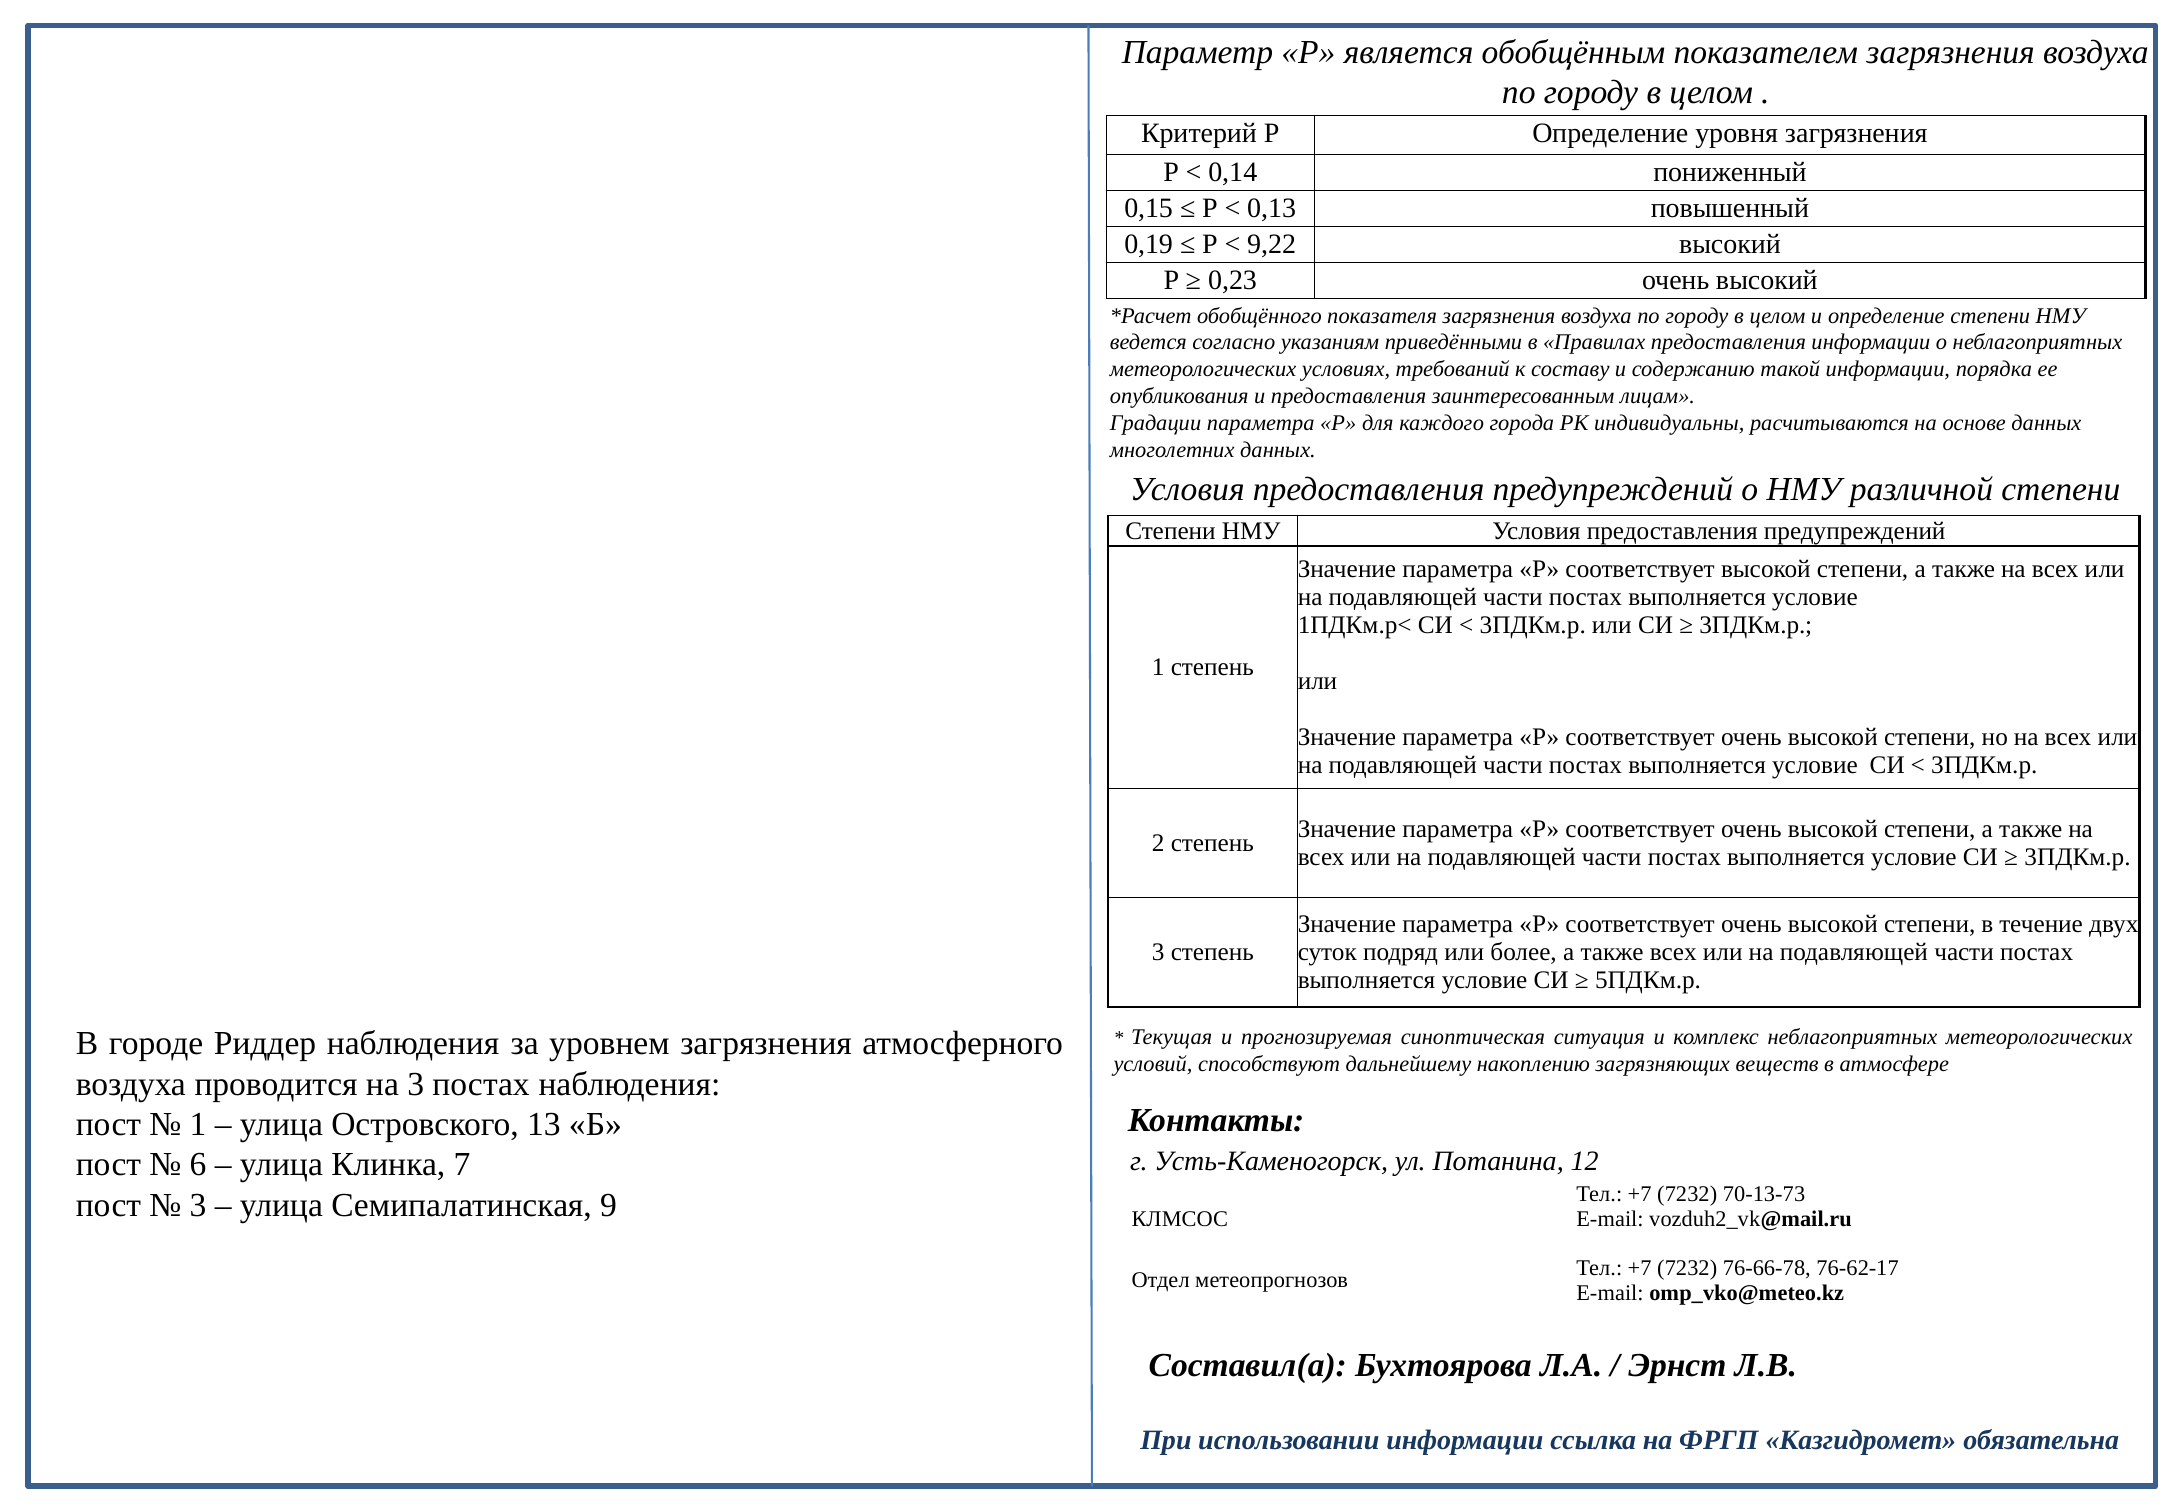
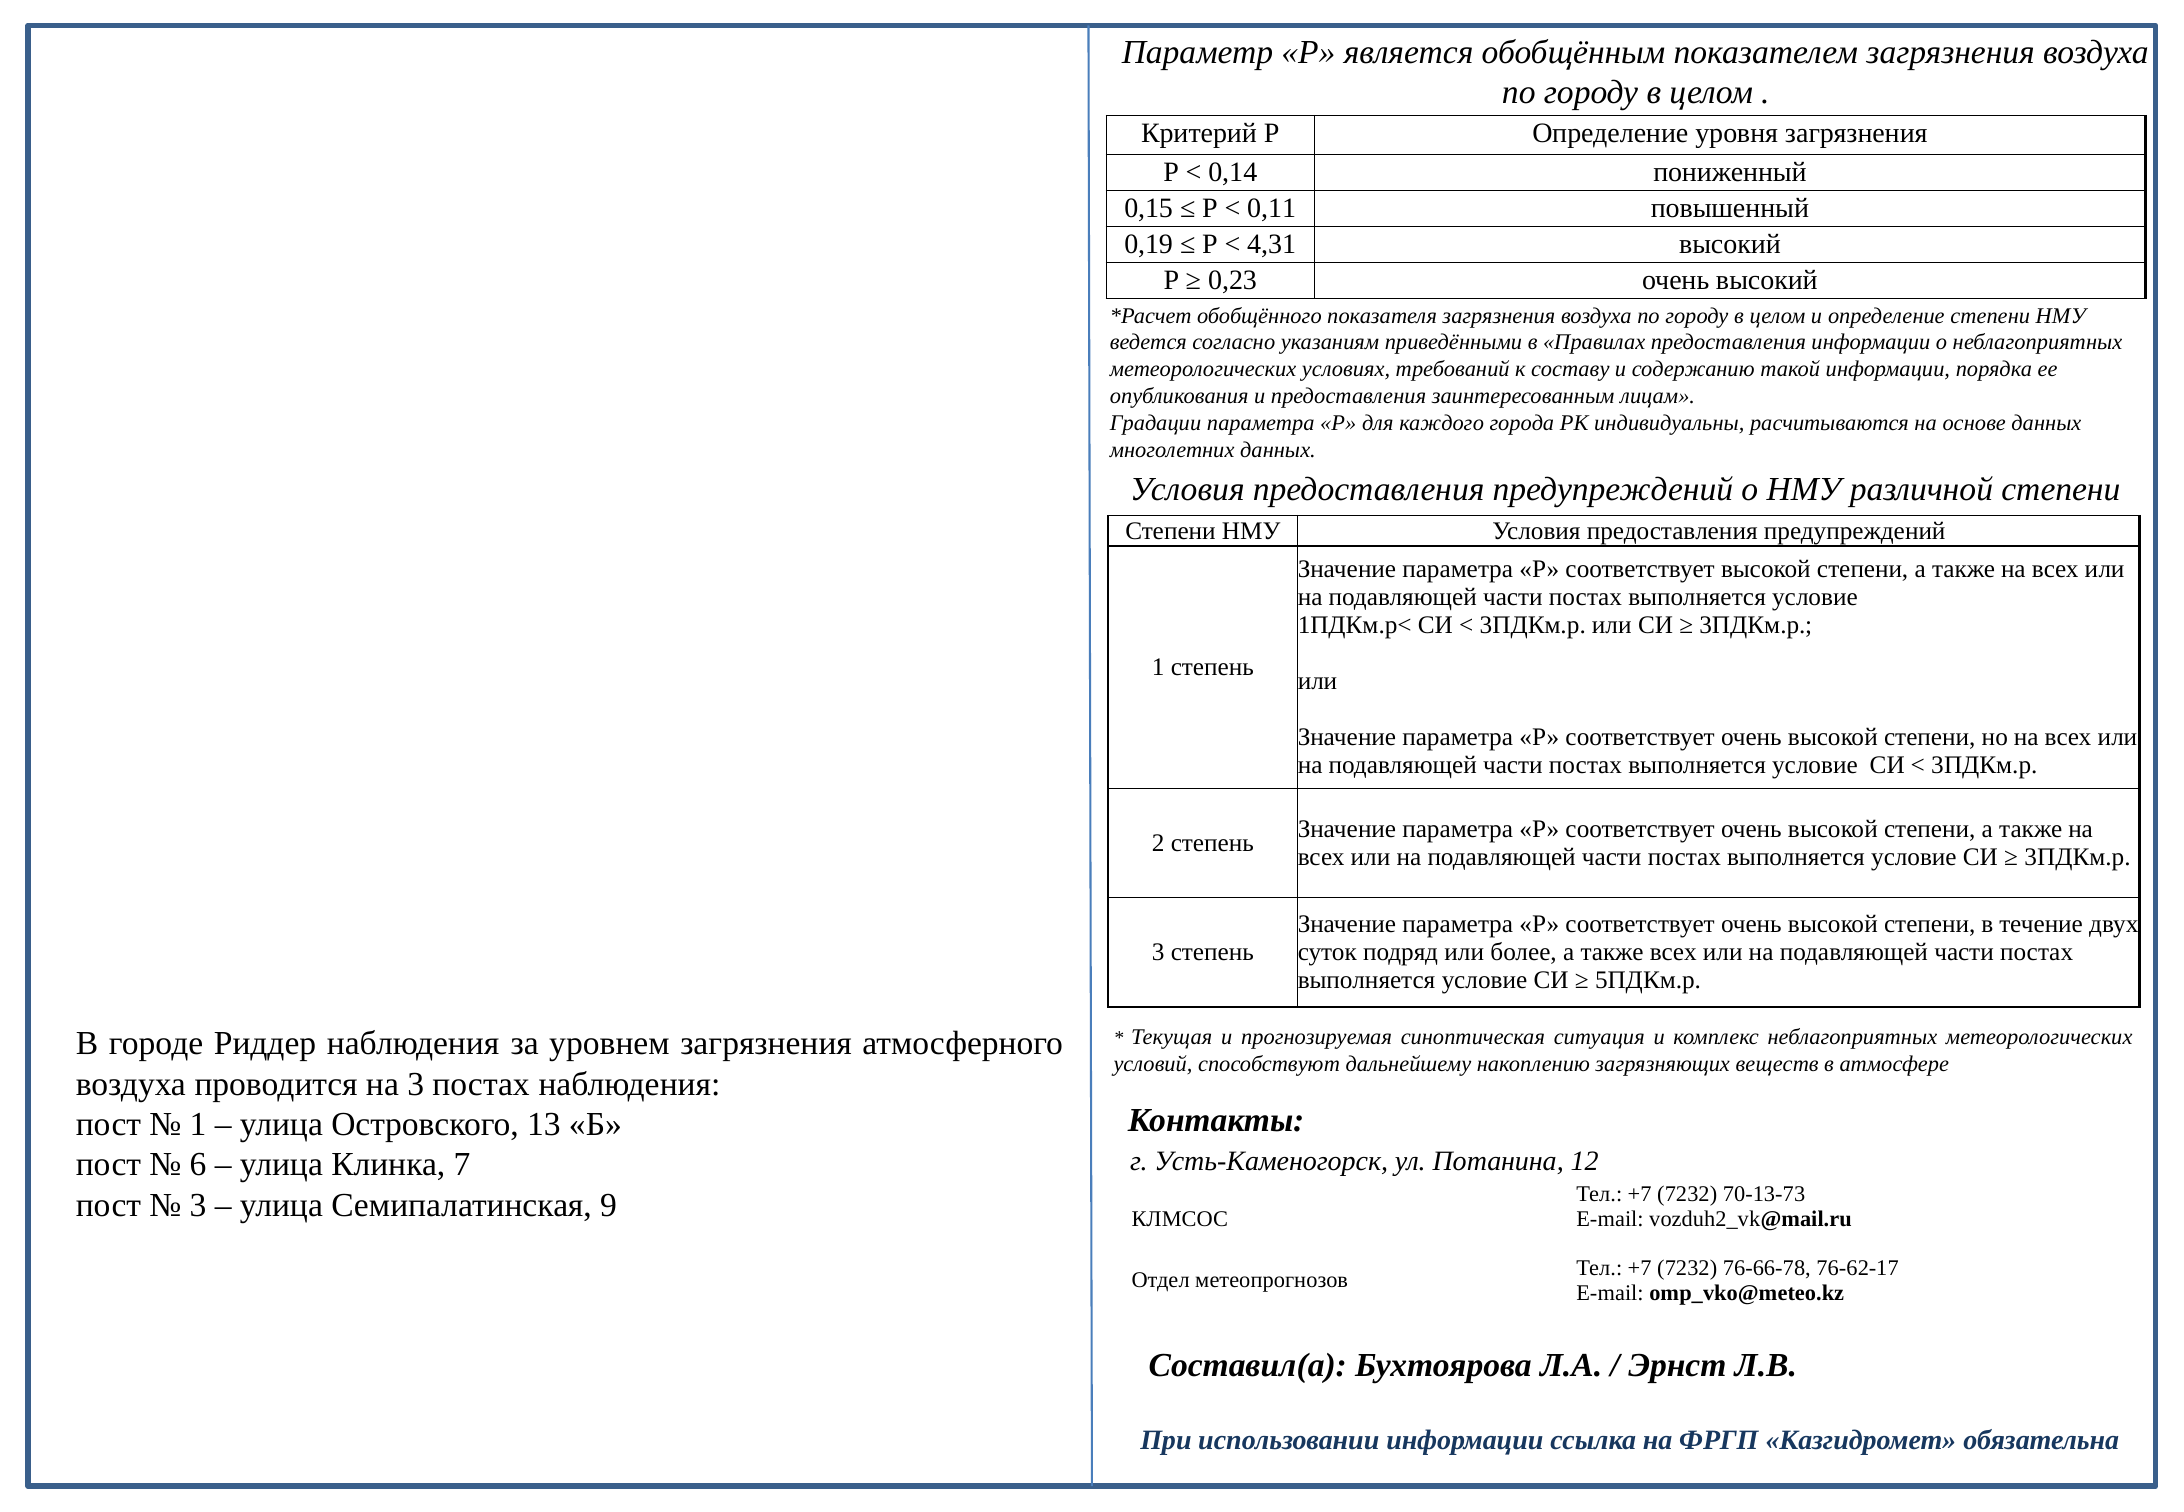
0,13: 0,13 -> 0,11
9,22: 9,22 -> 4,31
